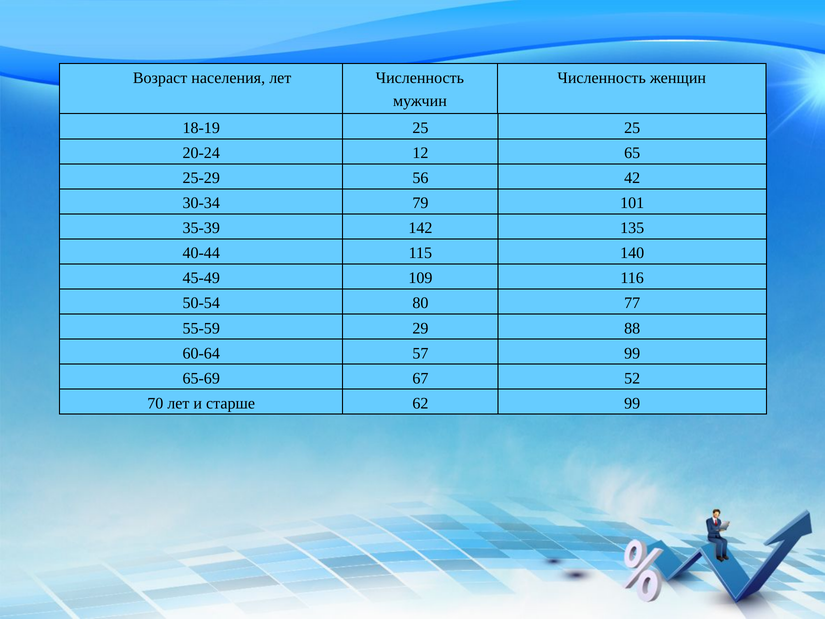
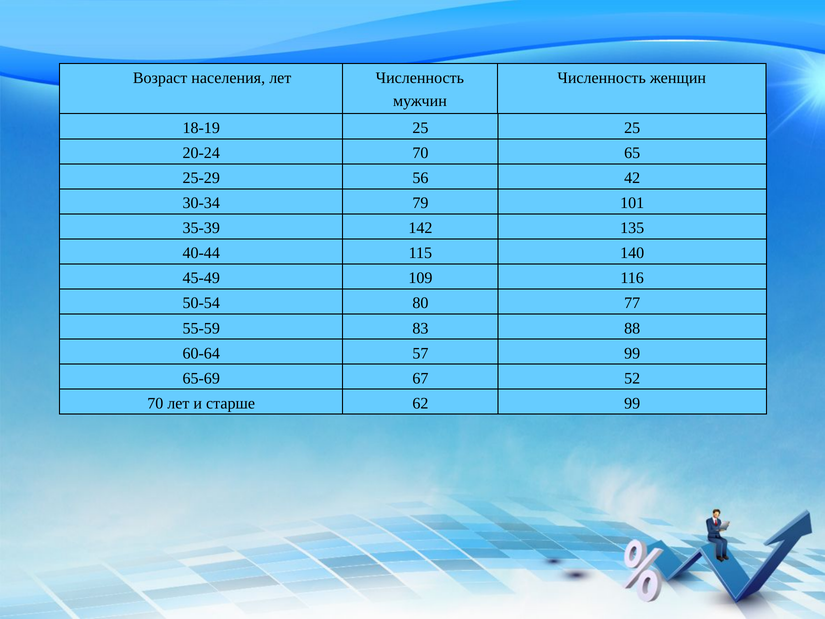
20-24 12: 12 -> 70
29: 29 -> 83
